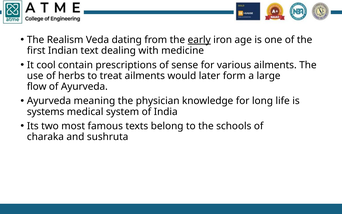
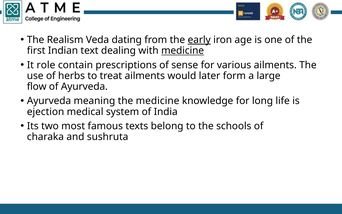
medicine at (183, 51) underline: none -> present
cool: cool -> role
the physician: physician -> medicine
systems: systems -> ejection
